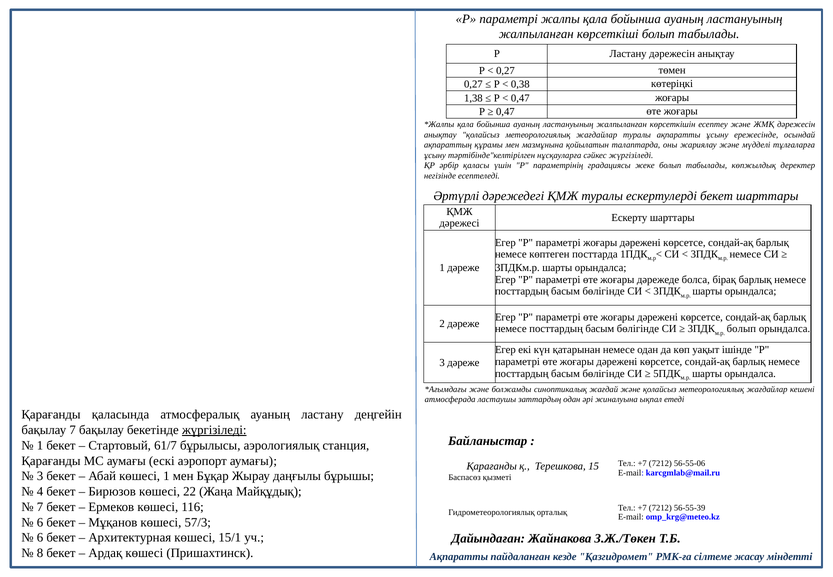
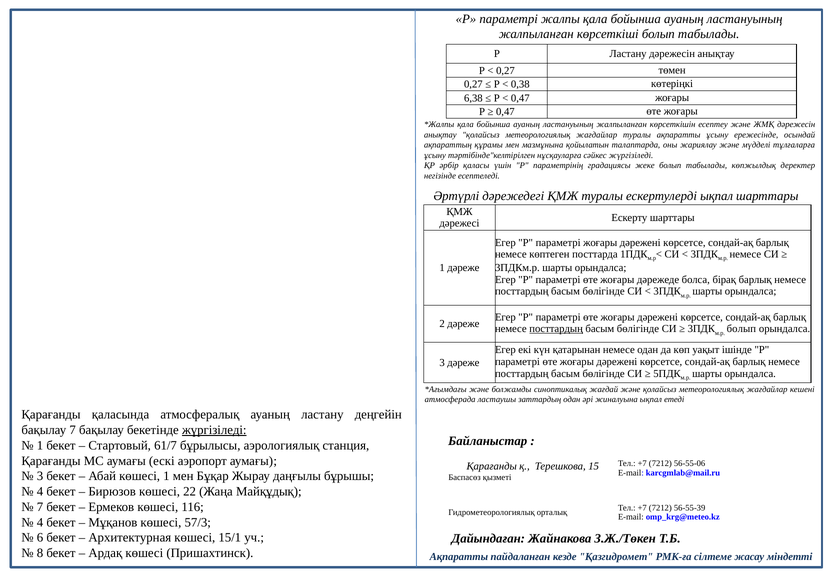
1,38: 1,38 -> 6,38
ескертулерді бекет: бекет -> ықпал
посттардың at (556, 329) underline: none -> present
6 at (40, 522): 6 -> 4
